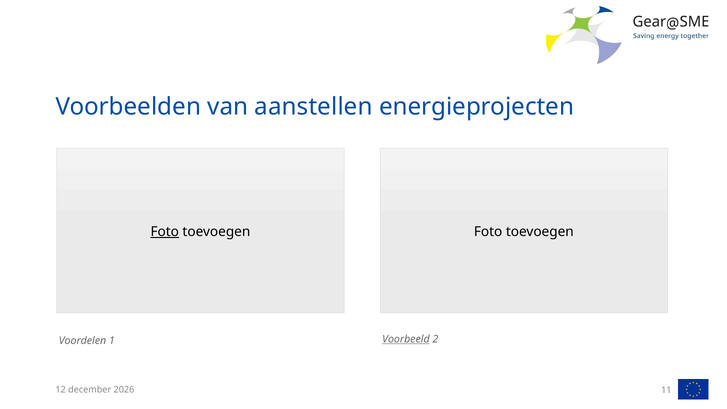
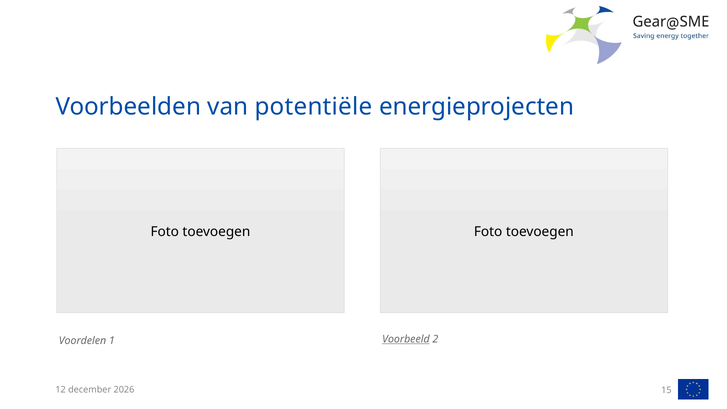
aanstellen: aanstellen -> potentiële
Foto at (165, 231) underline: present -> none
11: 11 -> 15
